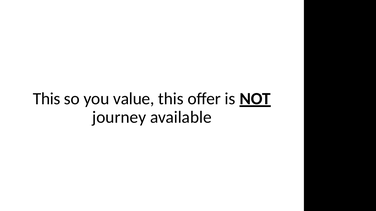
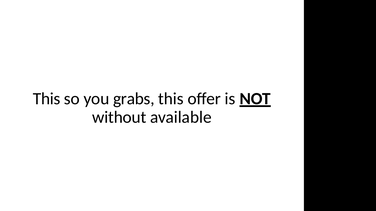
value: value -> grabs
journey: journey -> without
